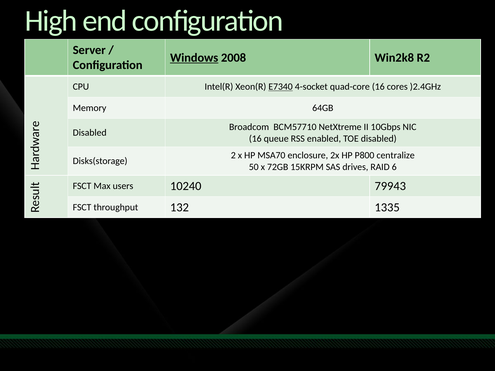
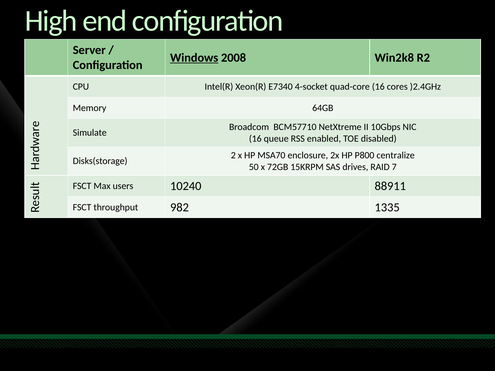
E7340 underline: present -> none
Disabled at (90, 133): Disabled -> Simulate
6: 6 -> 7
79943: 79943 -> 88911
132: 132 -> 982
